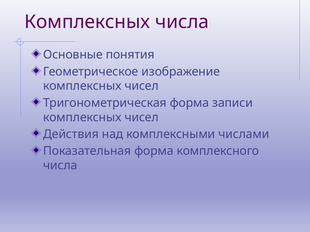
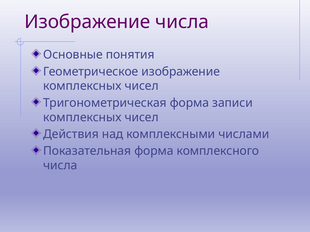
Комплексных at (87, 22): Комплексных -> Изображение
